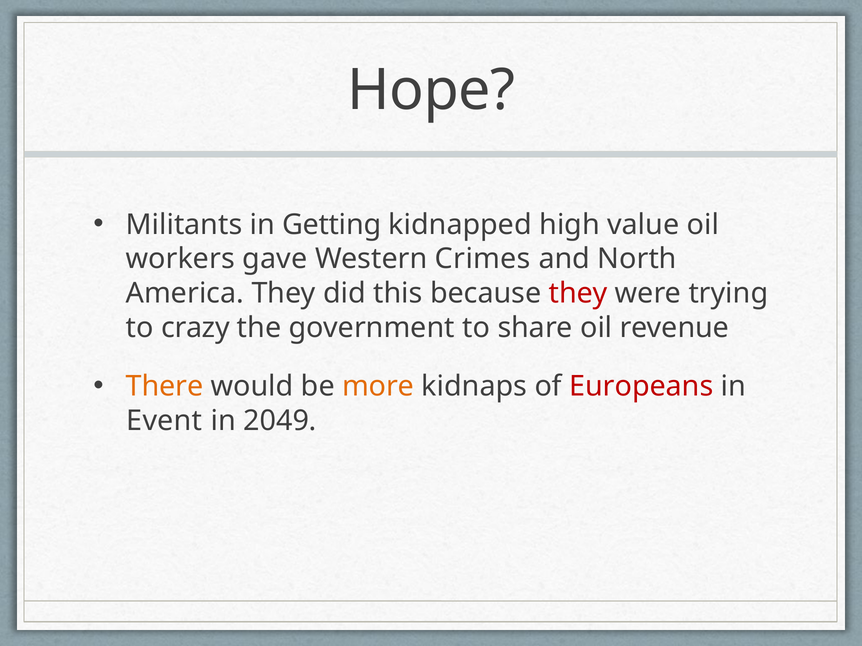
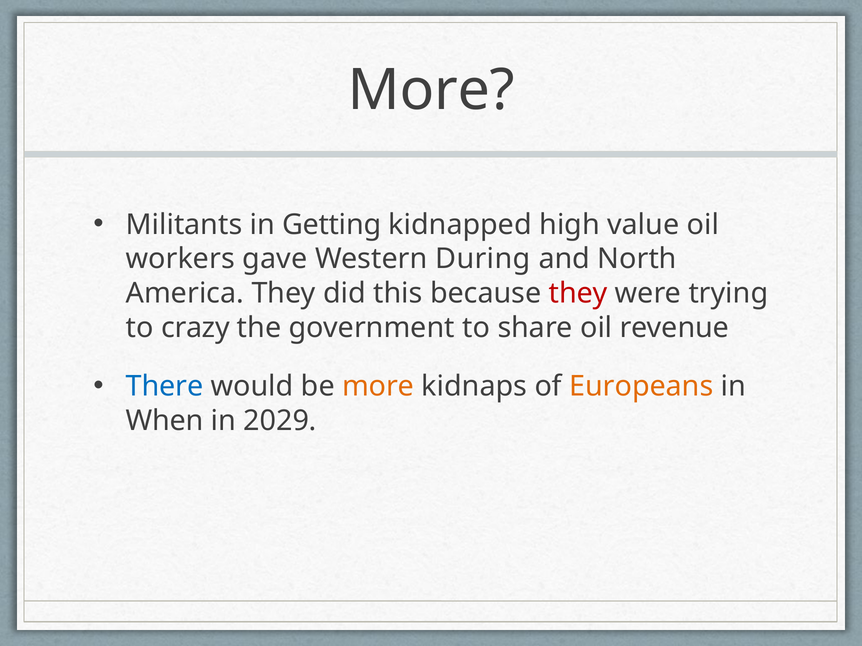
Hope at (431, 90): Hope -> More
Crimes: Crimes -> During
There colour: orange -> blue
Europeans colour: red -> orange
Event: Event -> When
2049: 2049 -> 2029
